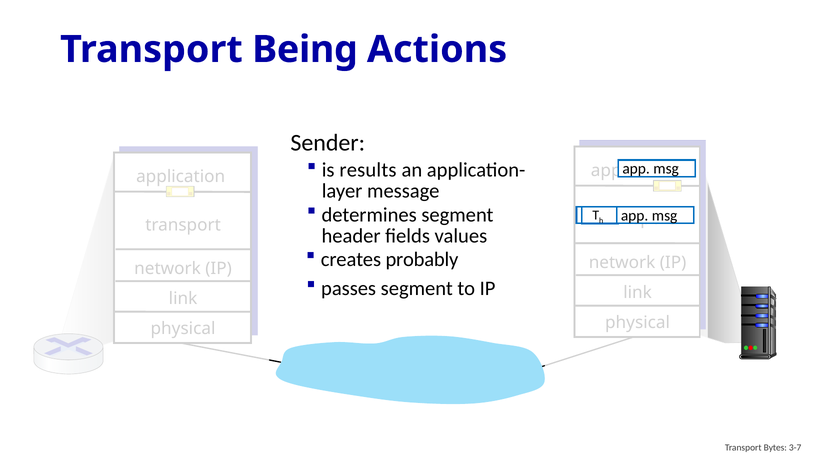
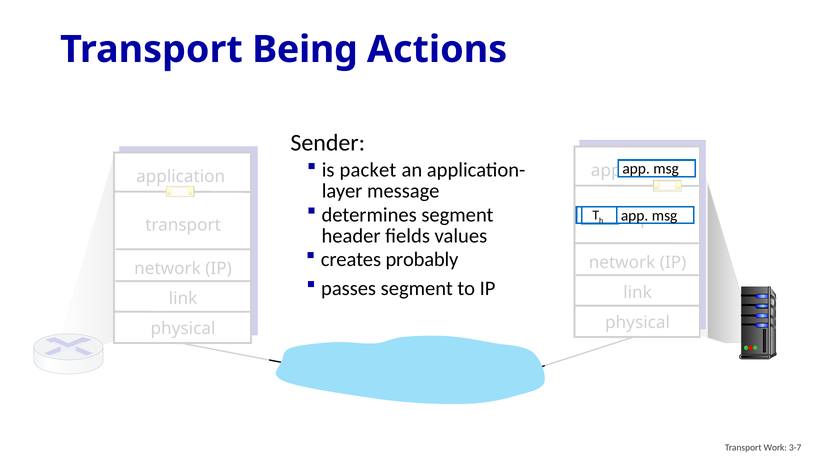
results: results -> packet
Bytes: Bytes -> Work
